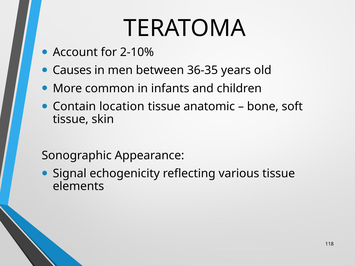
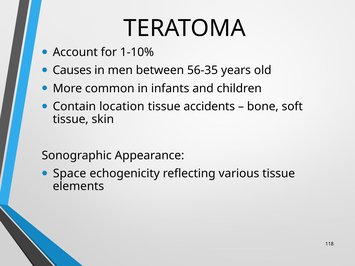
2-10%: 2-10% -> 1-10%
36-35: 36-35 -> 56-35
anatomic: anatomic -> accidents
Signal: Signal -> Space
